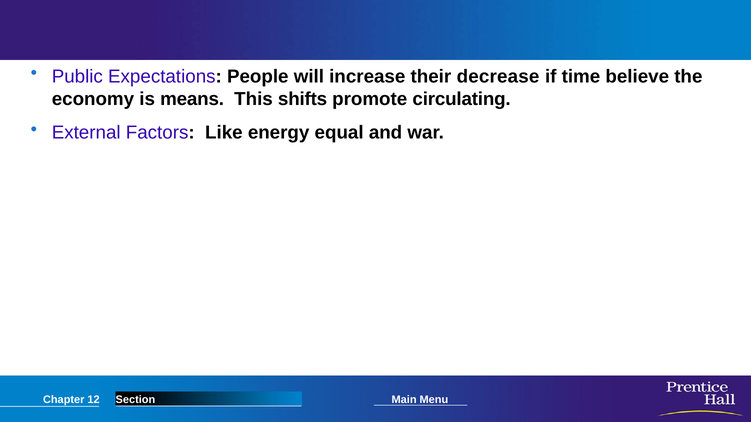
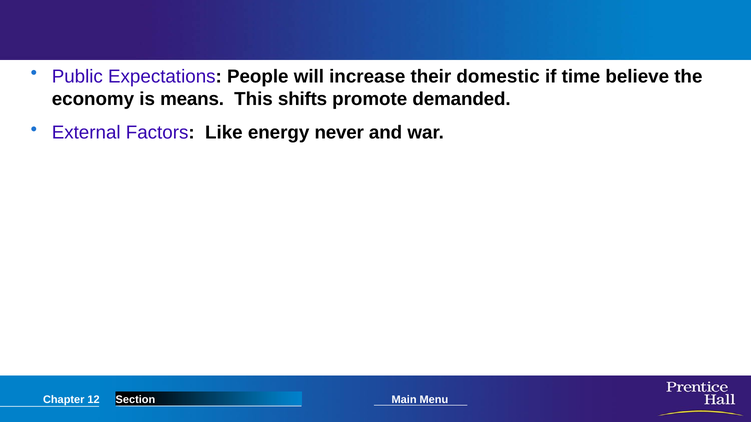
decrease: decrease -> domestic
circulating: circulating -> demanded
equal: equal -> never
